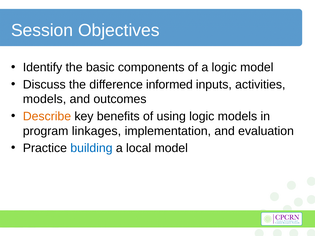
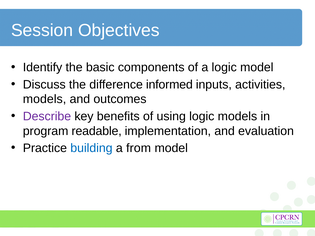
Describe colour: orange -> purple
linkages: linkages -> readable
local: local -> from
